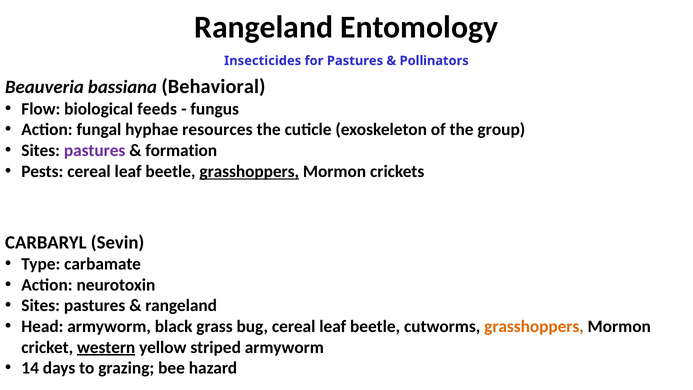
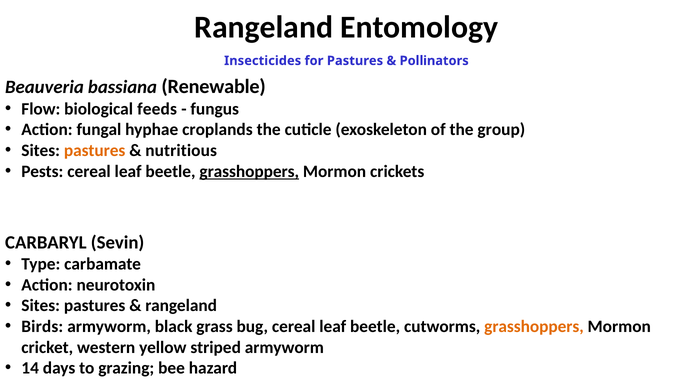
Behavioral: Behavioral -> Renewable
resources: resources -> croplands
pastures at (95, 150) colour: purple -> orange
formation: formation -> nutritious
Head: Head -> Birds
western underline: present -> none
